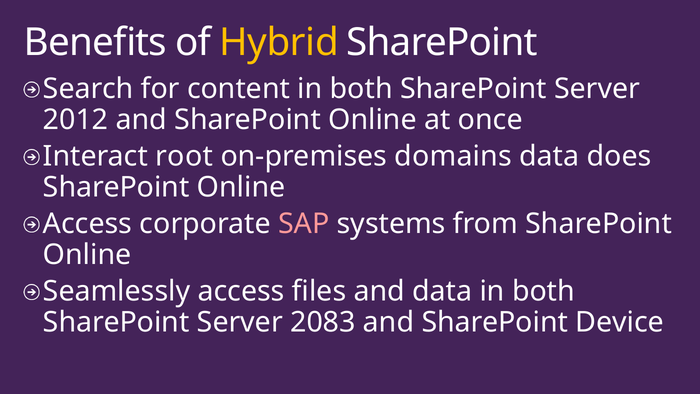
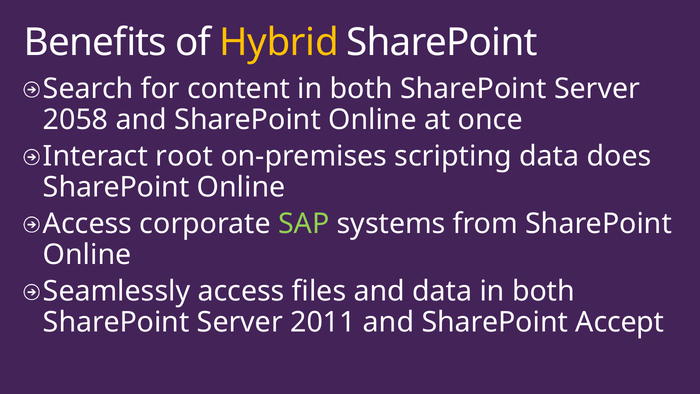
2012: 2012 -> 2058
domains: domains -> scripting
SAP colour: pink -> light green
2083: 2083 -> 2011
Device: Device -> Accept
